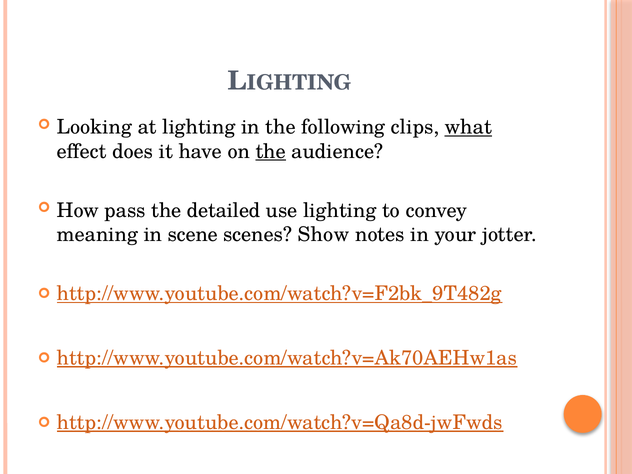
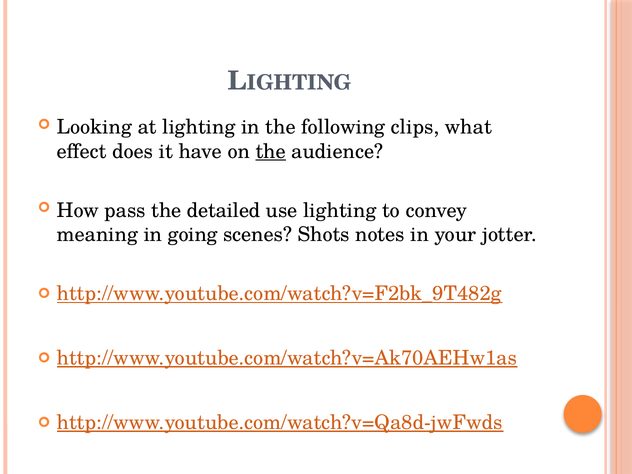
what underline: present -> none
scene: scene -> going
Show: Show -> Shots
